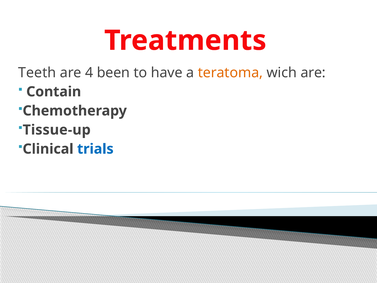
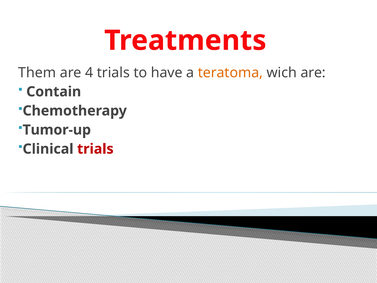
Teeth: Teeth -> Them
4 been: been -> trials
Tissue-up: Tissue-up -> Tumor-up
trials at (95, 149) colour: blue -> red
